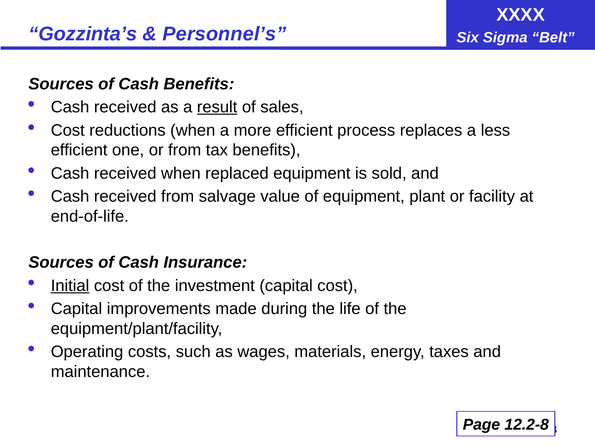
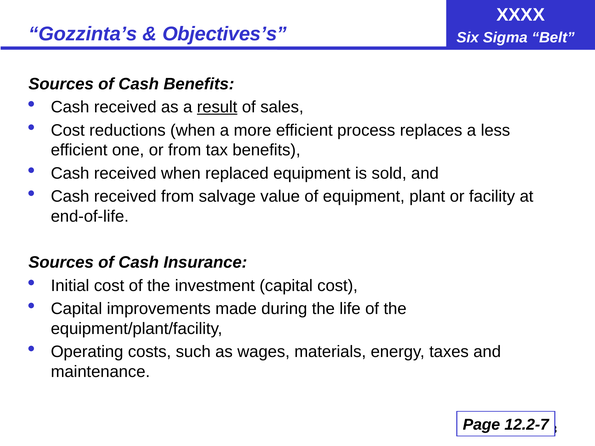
Personnel’s: Personnel’s -> Objectives’s
Initial underline: present -> none
12.2-8: 12.2-8 -> 12.2-7
